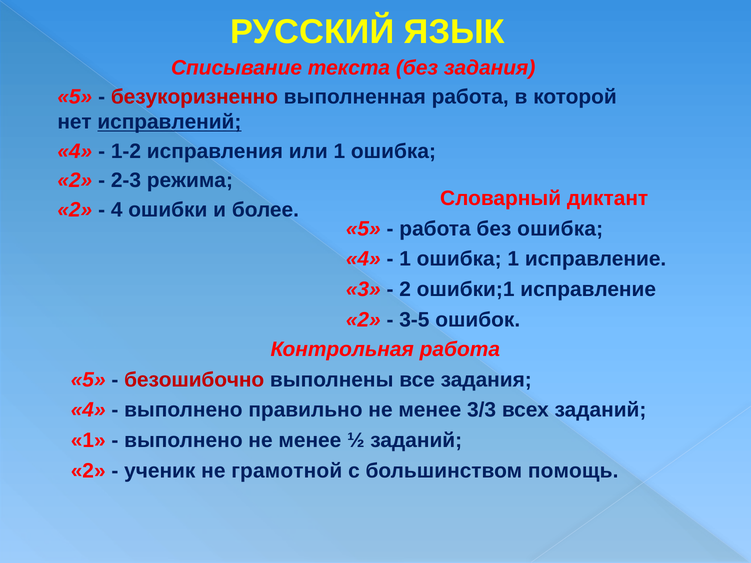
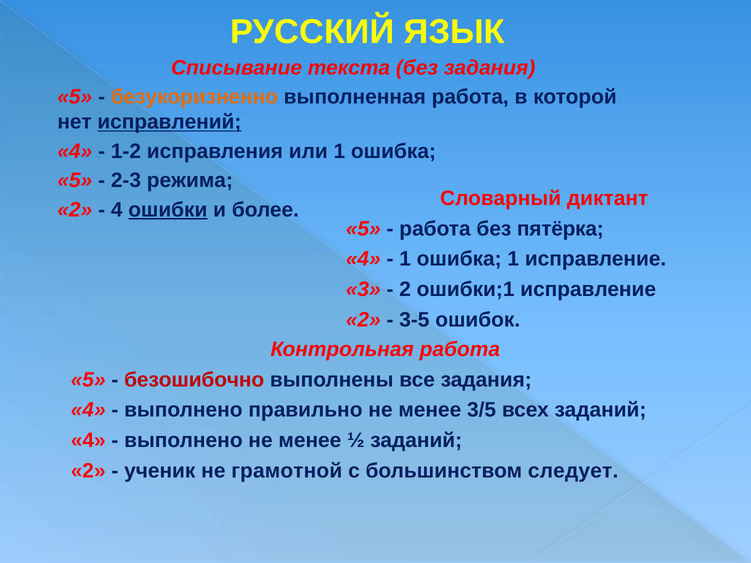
безукоризненно colour: red -> orange
2 at (75, 181): 2 -> 5
ошибки underline: none -> present
без ошибка: ошибка -> пятёрка
3/3: 3/3 -> 3/5
1 at (88, 441): 1 -> 4
помощь: помощь -> следует
